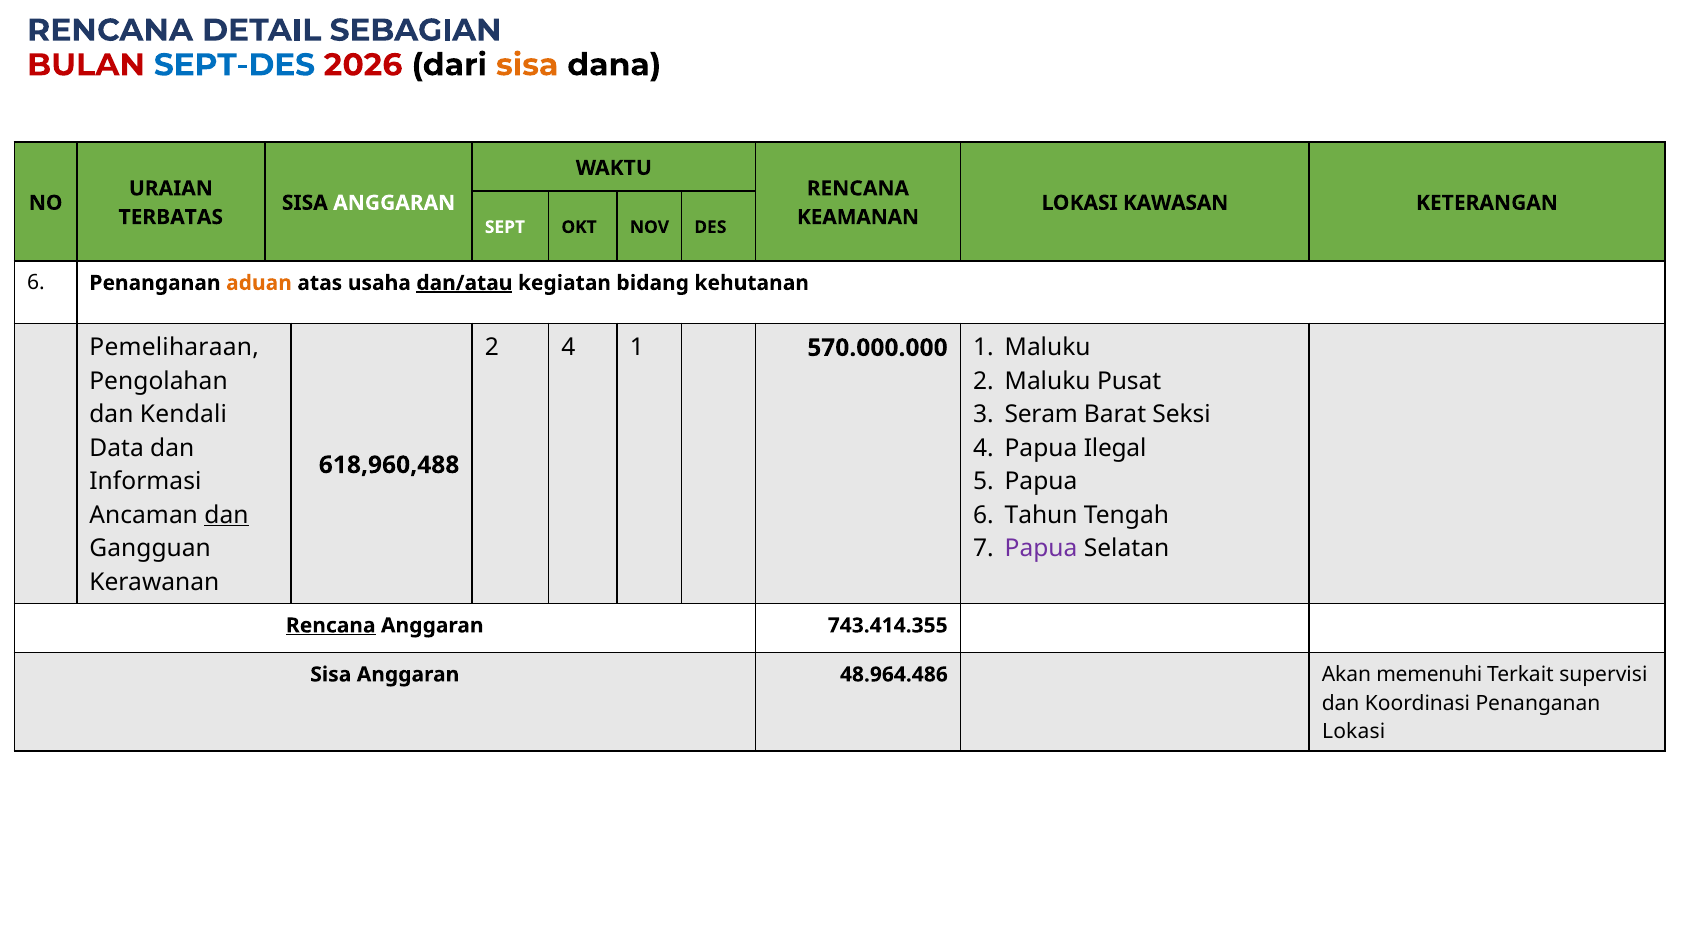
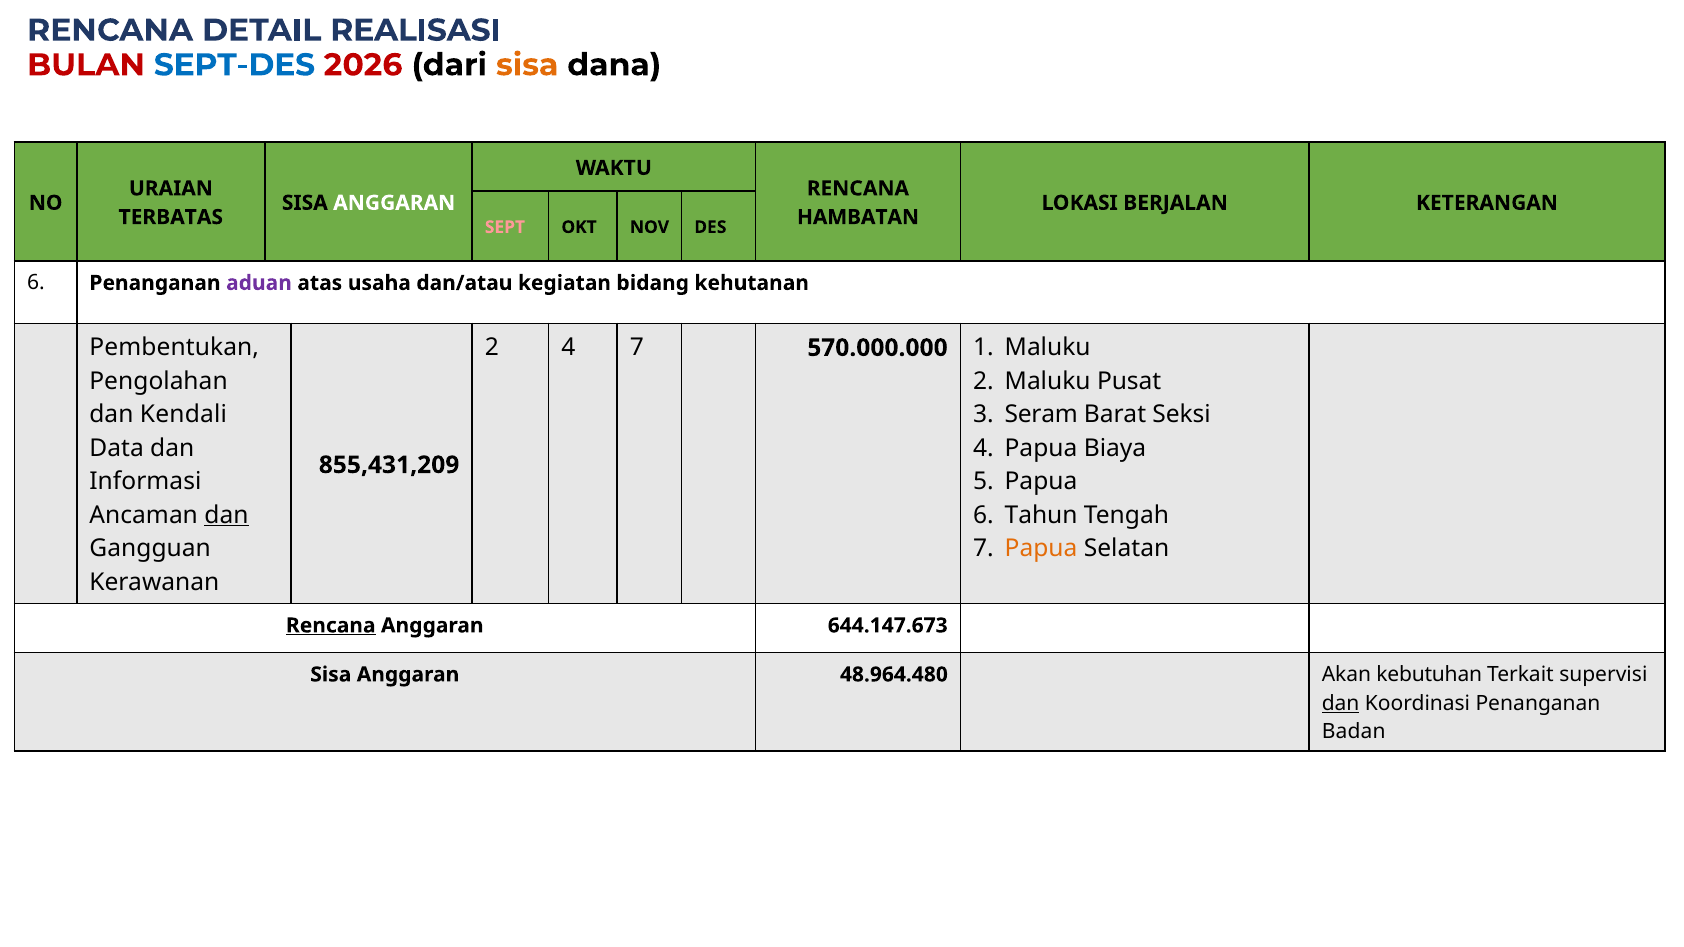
SEBAGIAN: SEBAGIAN -> REALISASI
KAWASAN: KAWASAN -> BERJALAN
KEAMANAN: KEAMANAN -> HAMBATAN
SEPT colour: white -> pink
aduan colour: orange -> purple
dan/atau underline: present -> none
Pemeliharaan: Pemeliharaan -> Pembentukan
4 1: 1 -> 7
Ilegal: Ilegal -> Biaya
618,960,488: 618,960,488 -> 855,431,209
Papua at (1041, 549) colour: purple -> orange
743.414.355: 743.414.355 -> 644.147.673
48.964.486: 48.964.486 -> 48.964.480
memenuhi: memenuhi -> kebutuhan
dan at (1341, 703) underline: none -> present
Lokasi at (1354, 732): Lokasi -> Badan
